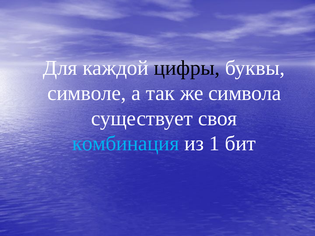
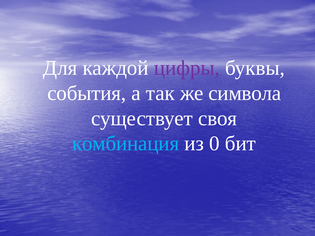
цифры colour: black -> purple
символе: символе -> события
1: 1 -> 0
